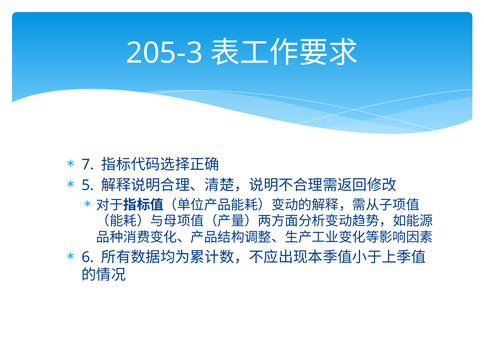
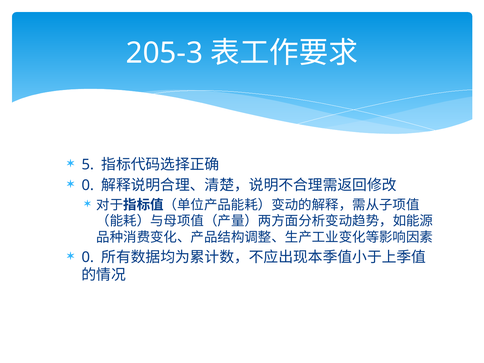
7: 7 -> 5
5 at (88, 185): 5 -> 0
6 at (88, 257): 6 -> 0
